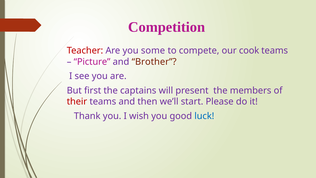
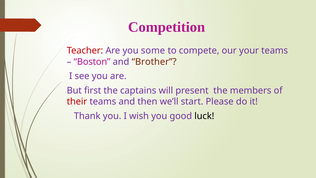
cook: cook -> your
Picture: Picture -> Boston
luck colour: blue -> black
